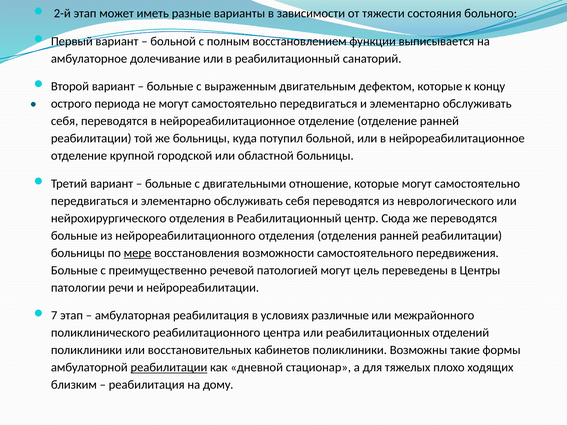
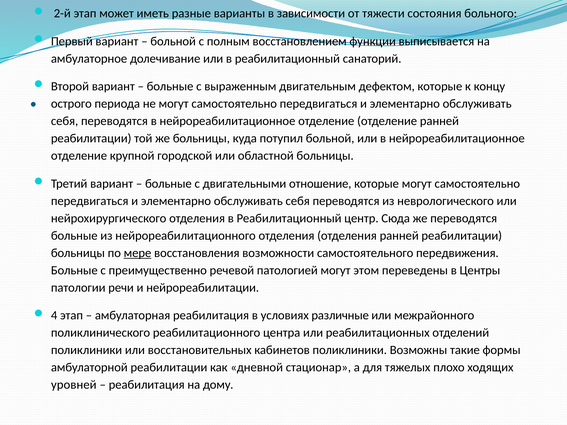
цель: цель -> этом
7: 7 -> 4
реабилитации at (169, 368) underline: present -> none
близким: близким -> уровней
